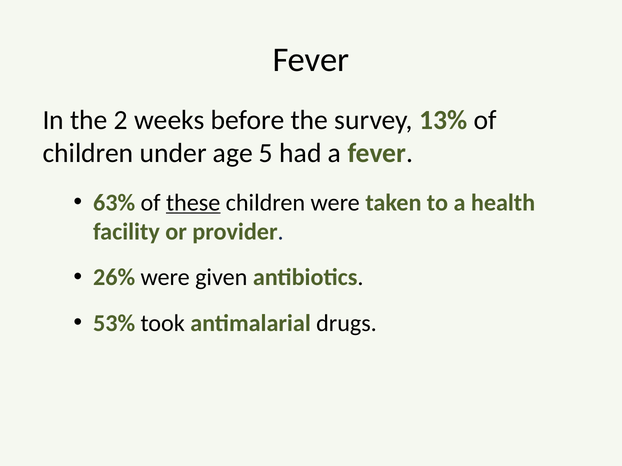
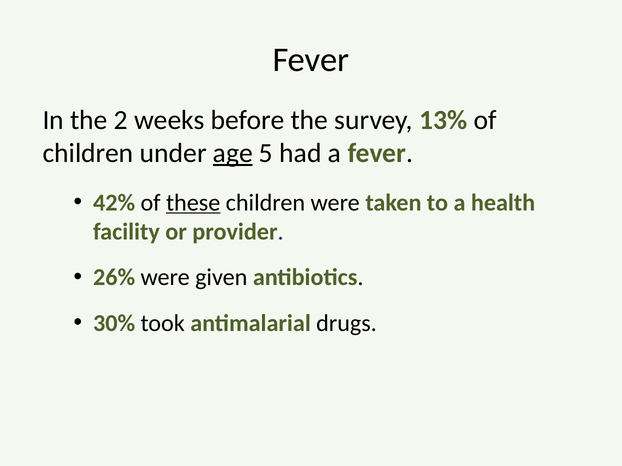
age underline: none -> present
63%: 63% -> 42%
53%: 53% -> 30%
